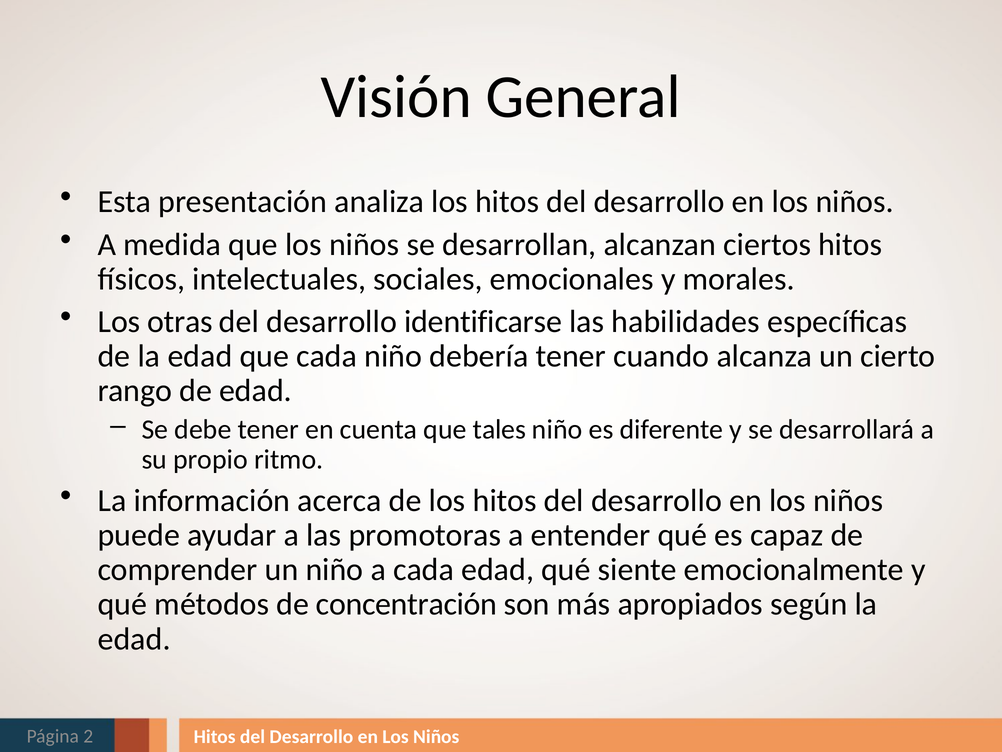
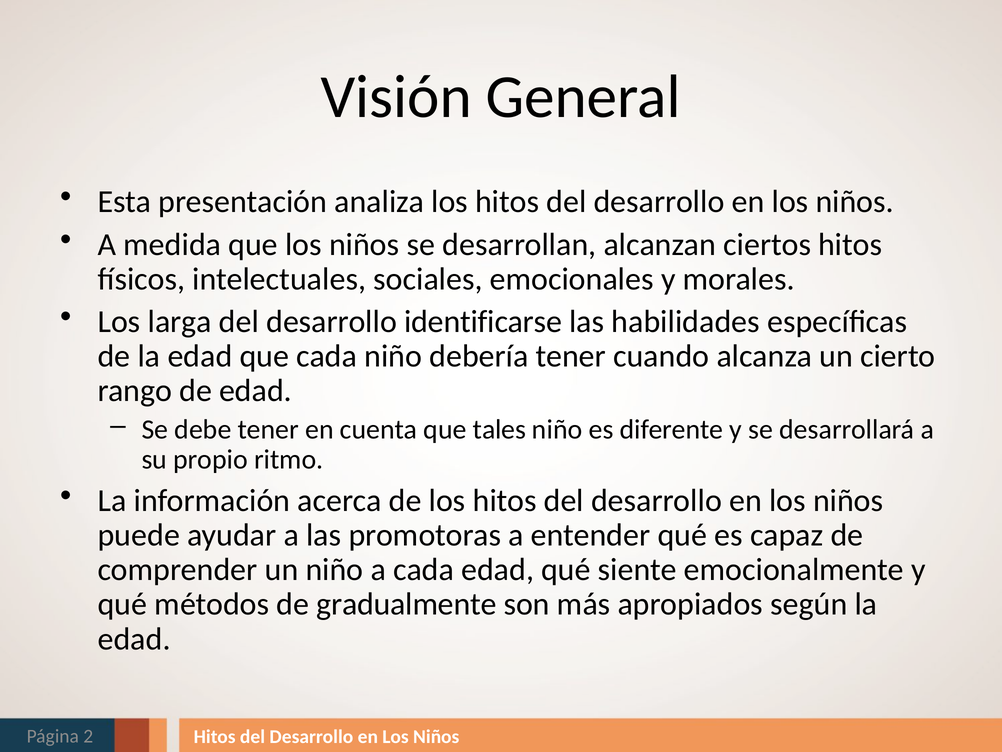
otras: otras -> larga
concentración: concentración -> gradualmente
